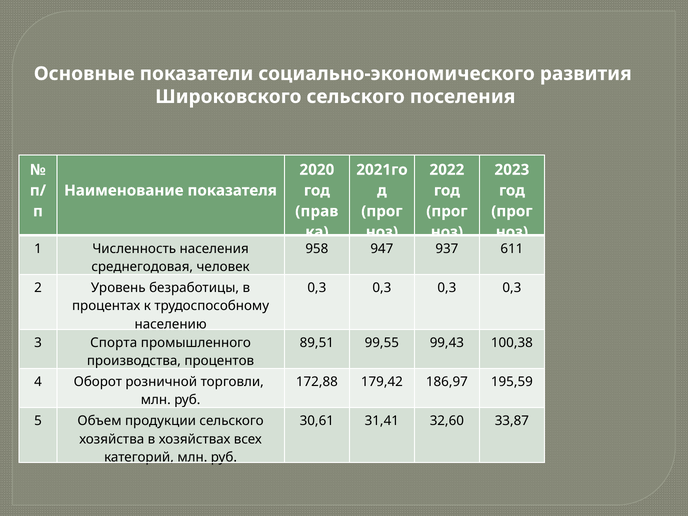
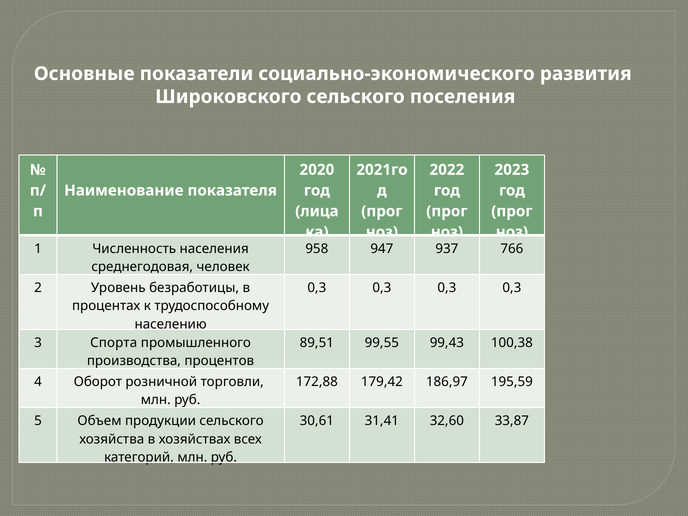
прав: прав -> лица
611: 611 -> 766
